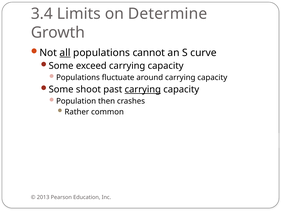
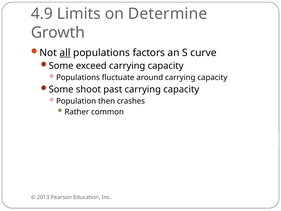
3.4: 3.4 -> 4.9
cannot: cannot -> factors
carrying at (143, 89) underline: present -> none
